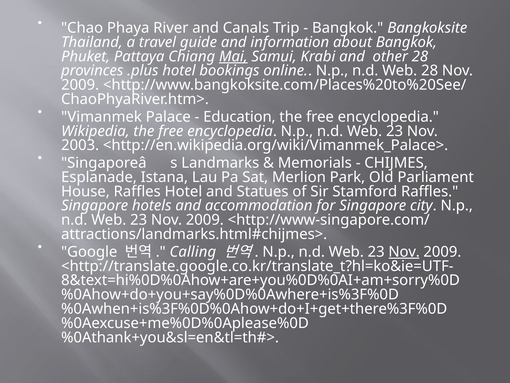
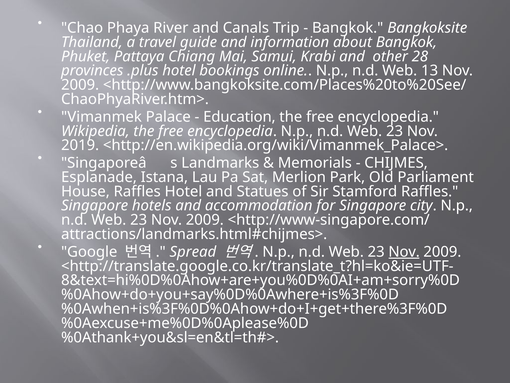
Mai underline: present -> none
Web 28: 28 -> 13
2003: 2003 -> 2019
Calling: Calling -> Spread
